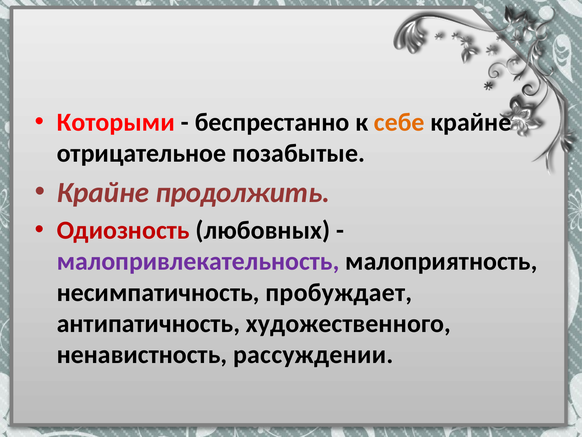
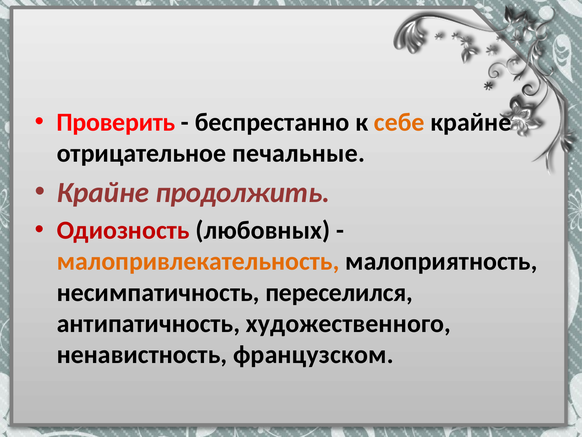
Которыми: Которыми -> Проверить
позабытые: позабытые -> печальные
малопривлекательность colour: purple -> orange
пробуждает: пробуждает -> переселился
рассуждении: рассуждении -> французском
